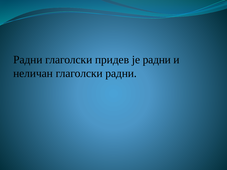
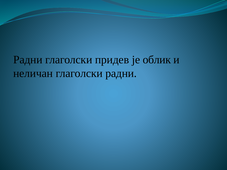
је радни: радни -> облик
